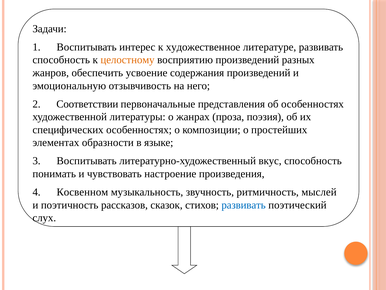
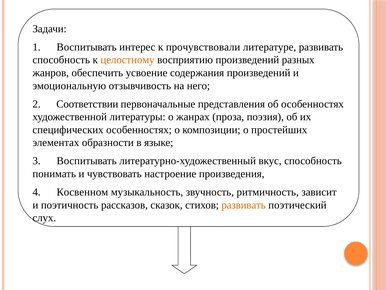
художественное: художественное -> прочувствовали
мыслей: мыслей -> зависит
развивать at (244, 205) colour: blue -> orange
